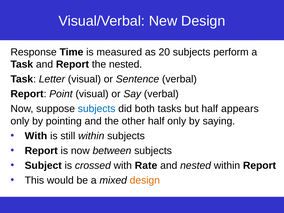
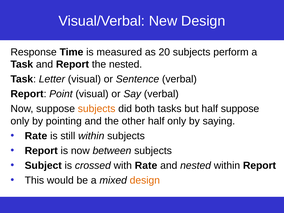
subjects at (97, 109) colour: blue -> orange
half appears: appears -> suppose
With at (36, 136): With -> Rate
